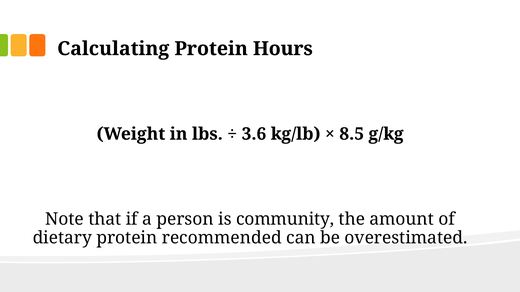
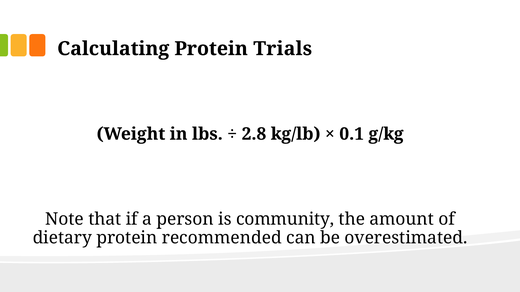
Hours: Hours -> Trials
3.6: 3.6 -> 2.8
8.5: 8.5 -> 0.1
